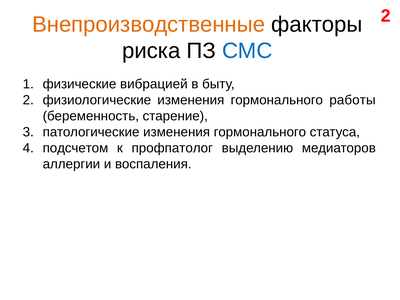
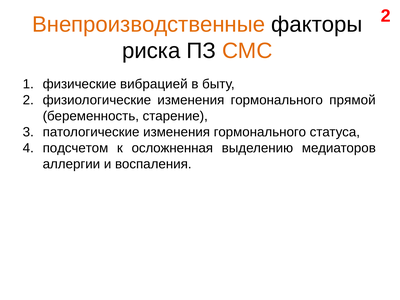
СМС colour: blue -> orange
работы: работы -> прямой
профпатолог: профпатолог -> осложненная
